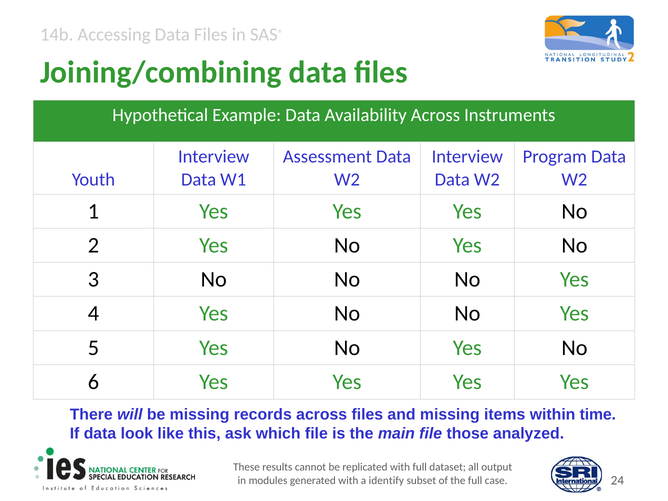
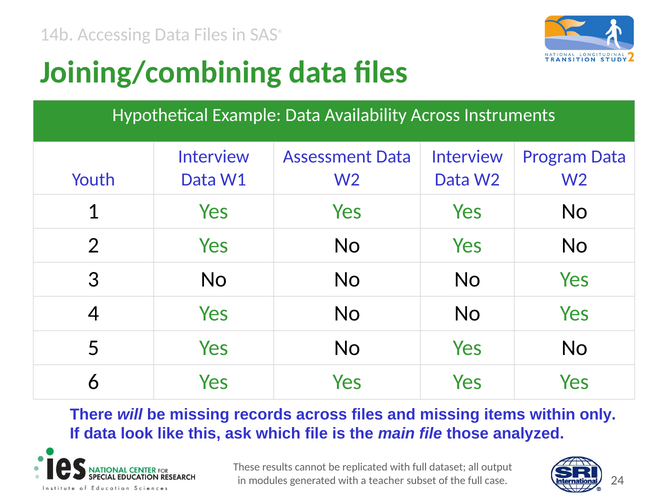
time: time -> only
identify: identify -> teacher
